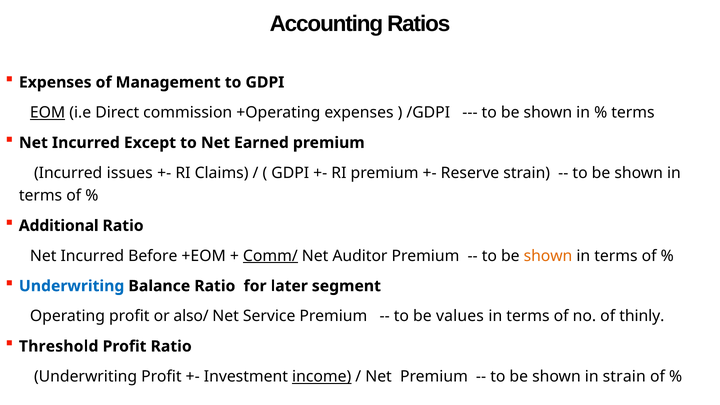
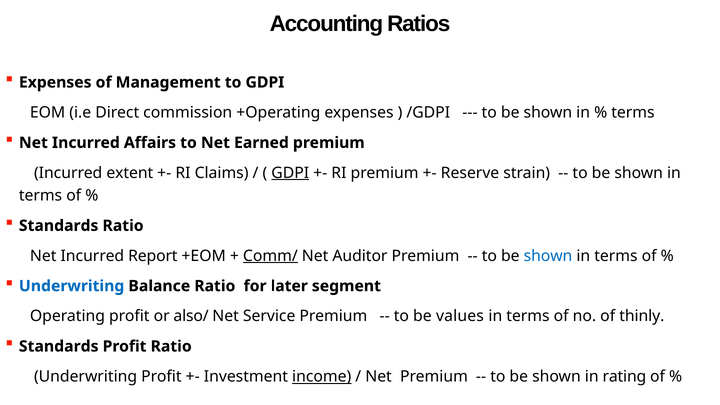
EOM underline: present -> none
Except: Except -> Affairs
issues: issues -> extent
GDPI at (290, 173) underline: none -> present
Additional at (59, 226): Additional -> Standards
Before: Before -> Report
shown at (548, 256) colour: orange -> blue
Threshold at (59, 346): Threshold -> Standards
in strain: strain -> rating
